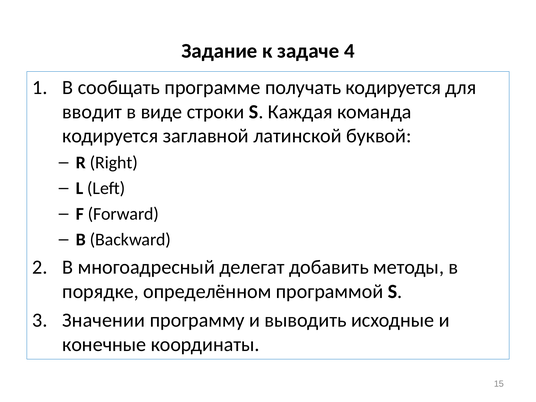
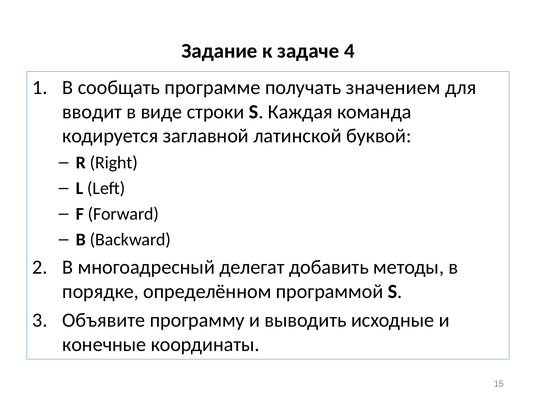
получать кодируется: кодируется -> значением
Значении: Значении -> Объявите
